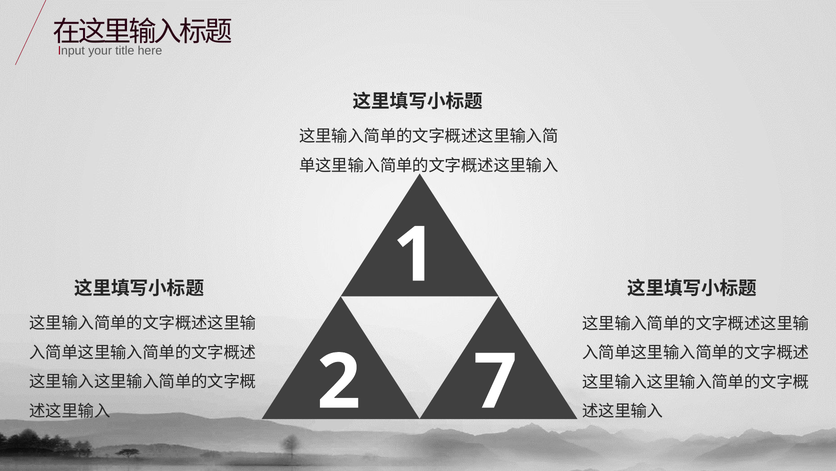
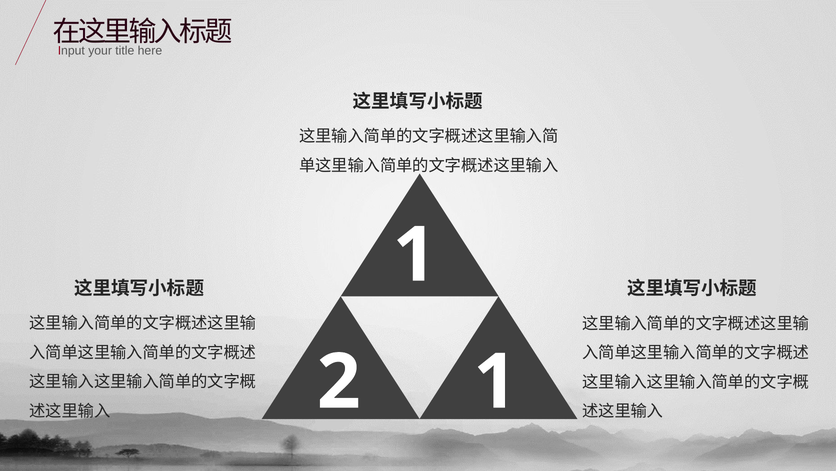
2 7: 7 -> 1
